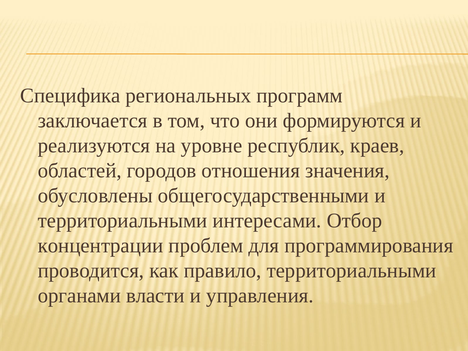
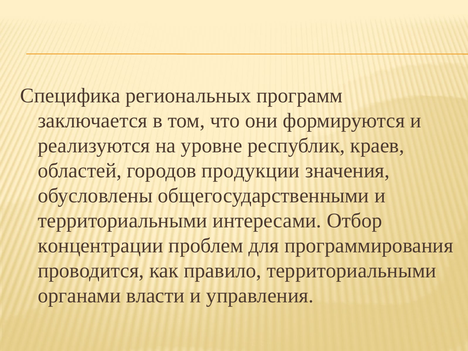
отношения: отношения -> продукции
